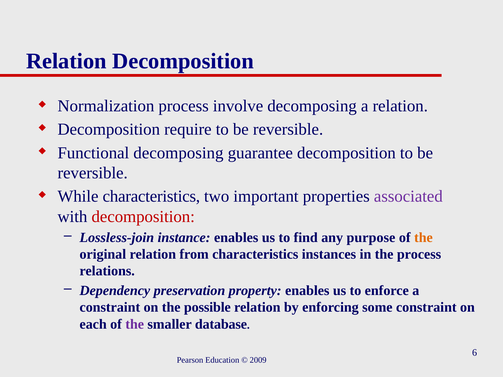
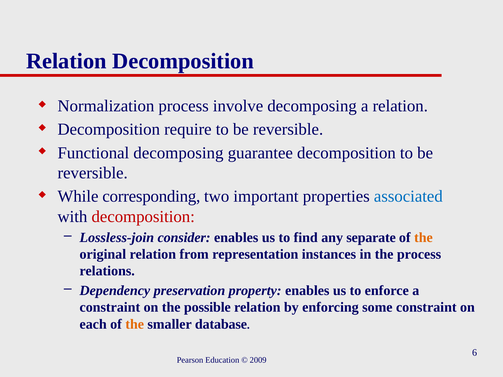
While characteristics: characteristics -> corresponding
associated colour: purple -> blue
instance: instance -> consider
purpose: purpose -> separate
from characteristics: characteristics -> representation
the at (135, 324) colour: purple -> orange
